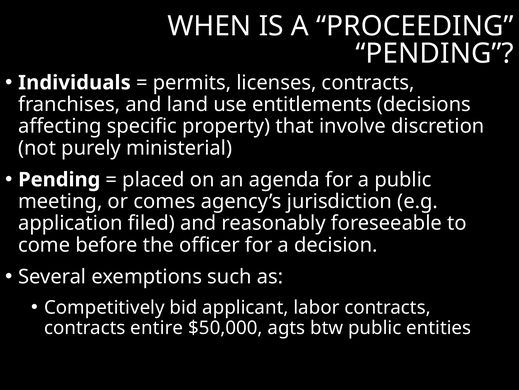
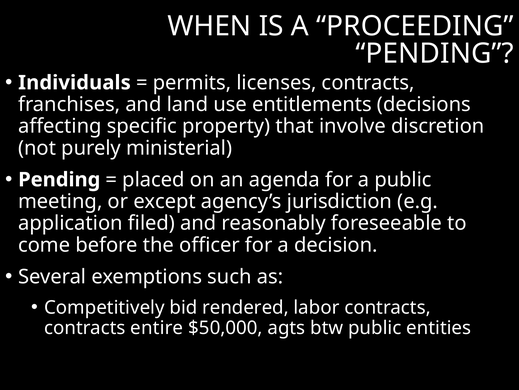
comes: comes -> except
applicant: applicant -> rendered
